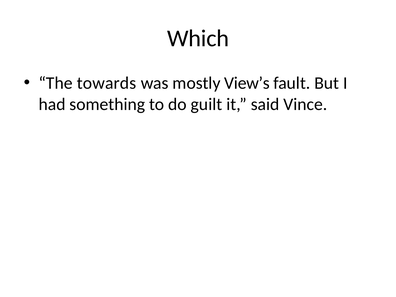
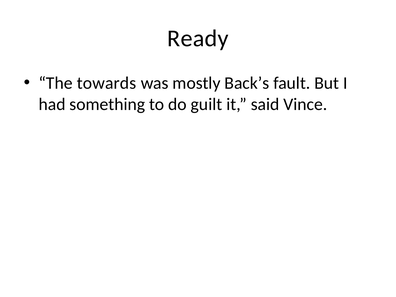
Which: Which -> Ready
View’s: View’s -> Back’s
